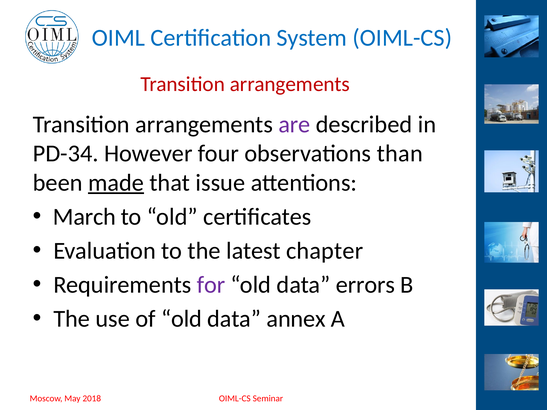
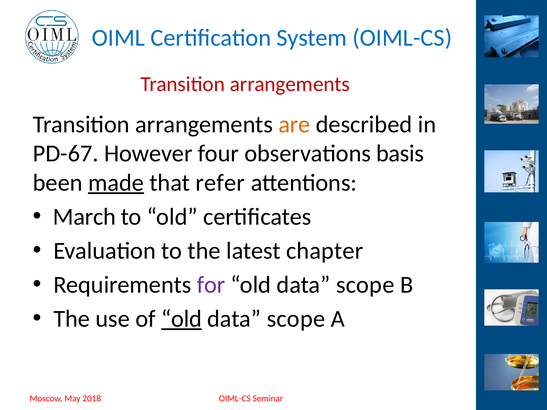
are colour: purple -> orange
PD-34: PD-34 -> PD-67
than: than -> basis
issue: issue -> refer
errors at (365, 285): errors -> scope
old at (182, 319) underline: none -> present
annex at (296, 319): annex -> scope
